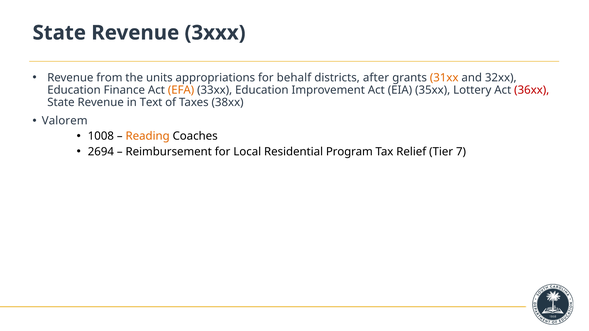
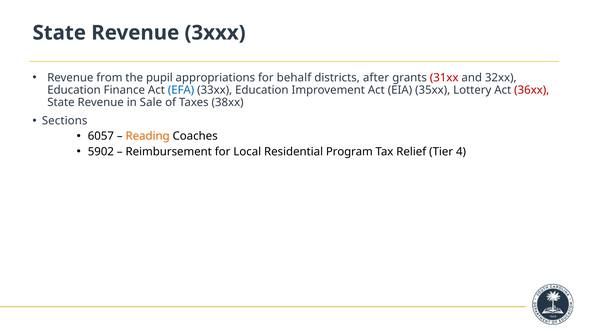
units: units -> pupil
31xx colour: orange -> red
EFA colour: orange -> blue
Text: Text -> Sale
Valorem: Valorem -> Sections
1008: 1008 -> 6057
2694: 2694 -> 5902
7: 7 -> 4
